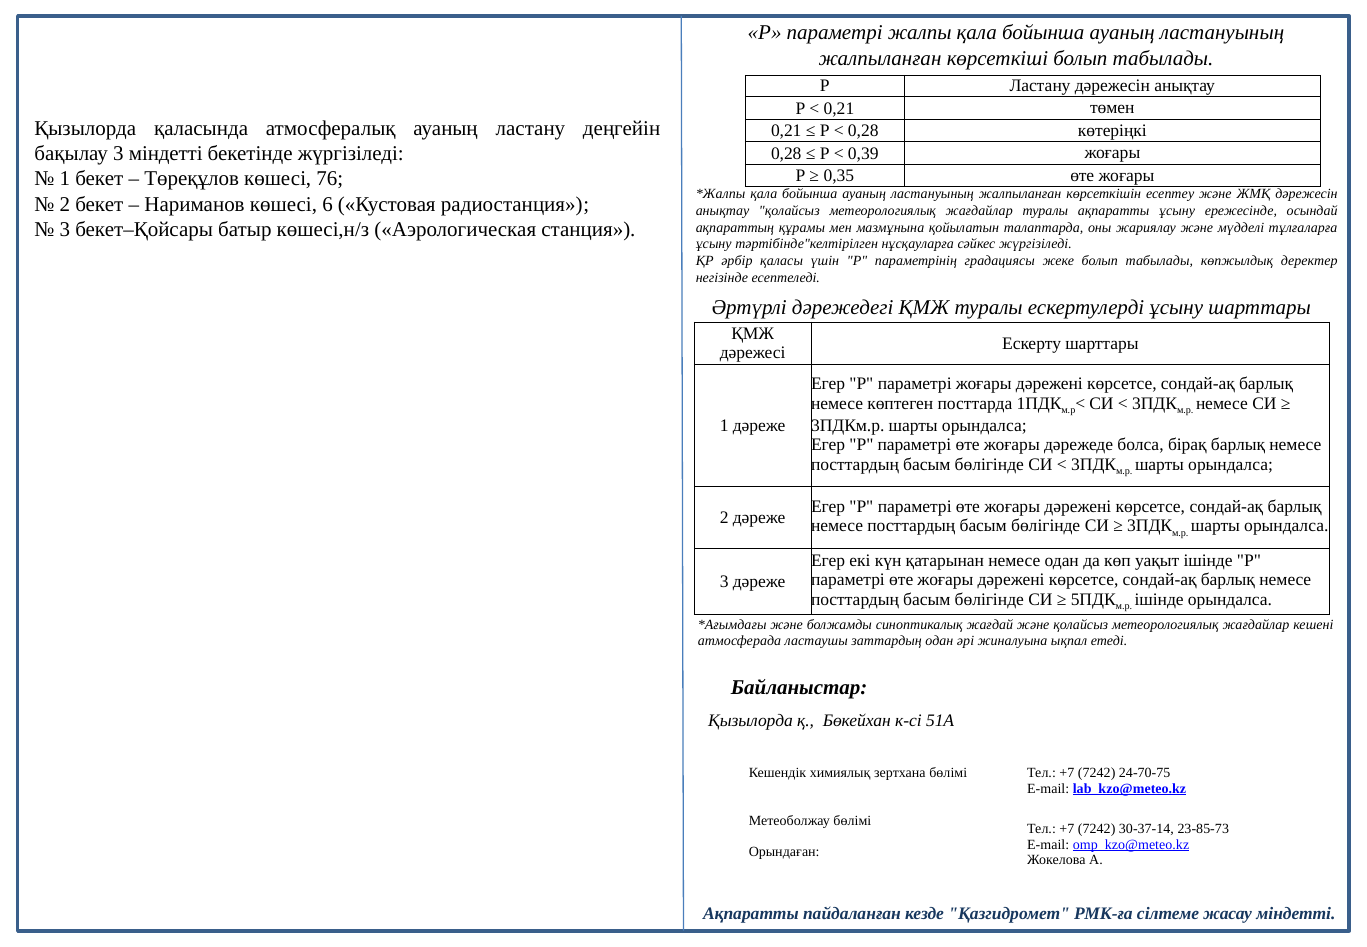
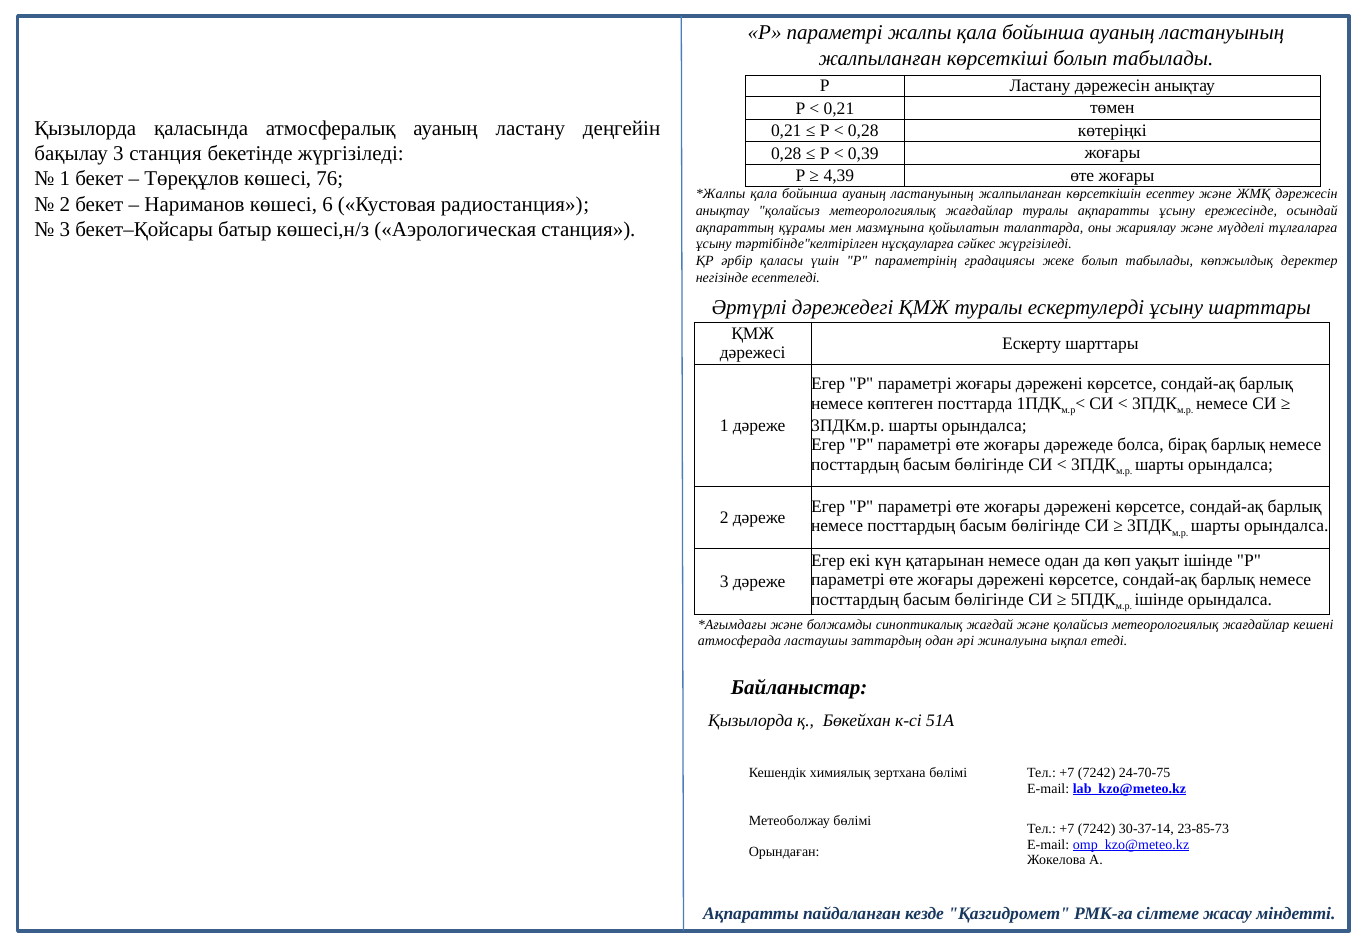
3 міндетті: міндетті -> станция
0,35: 0,35 -> 4,39
